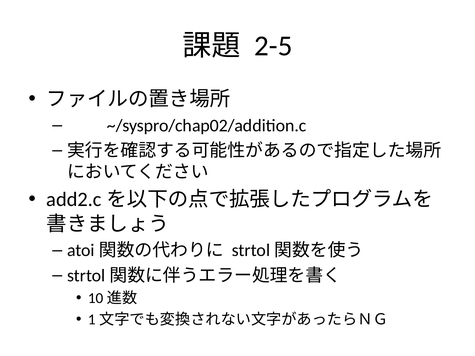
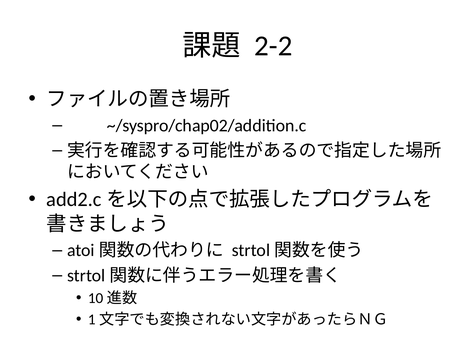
2-5: 2-5 -> 2-2
